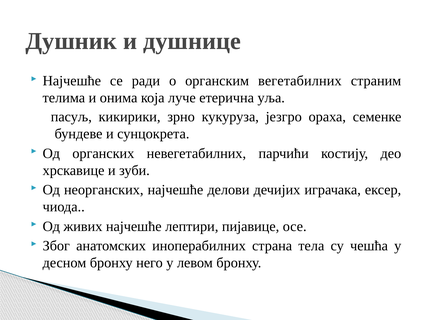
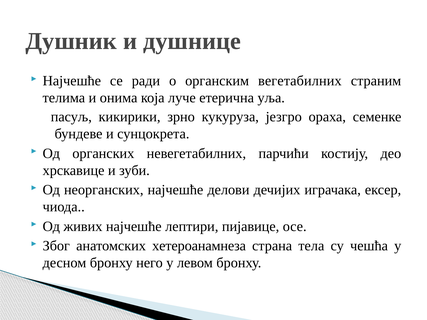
иноперабилних: иноперабилних -> хетероанамнеза
